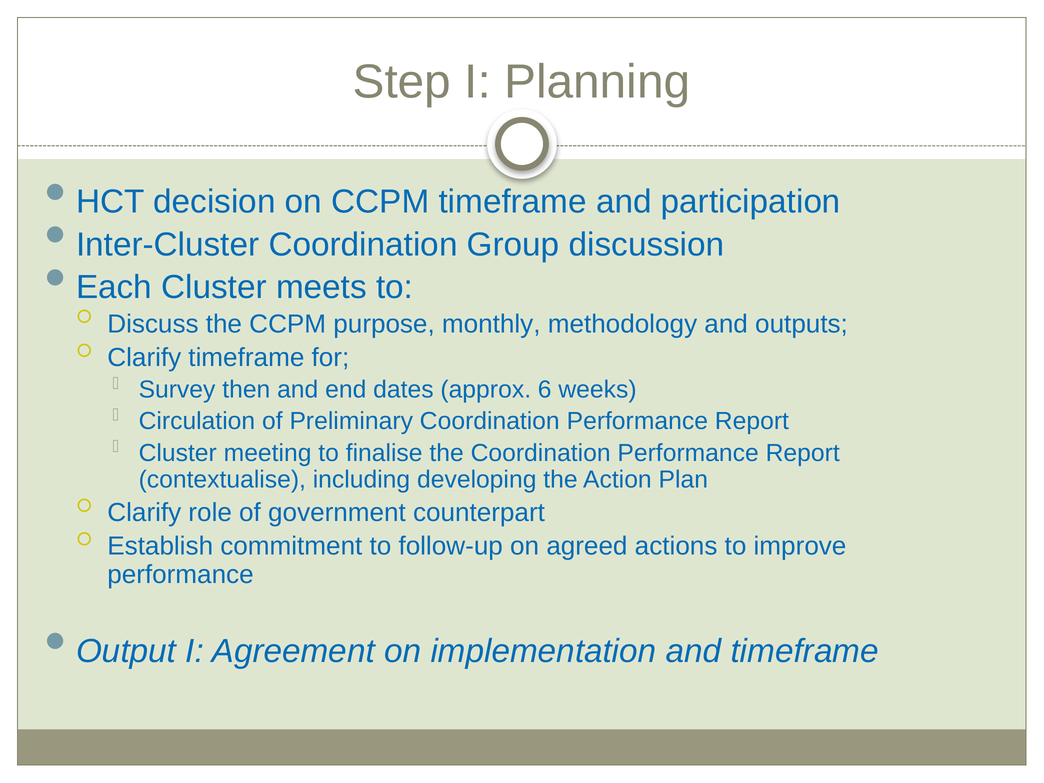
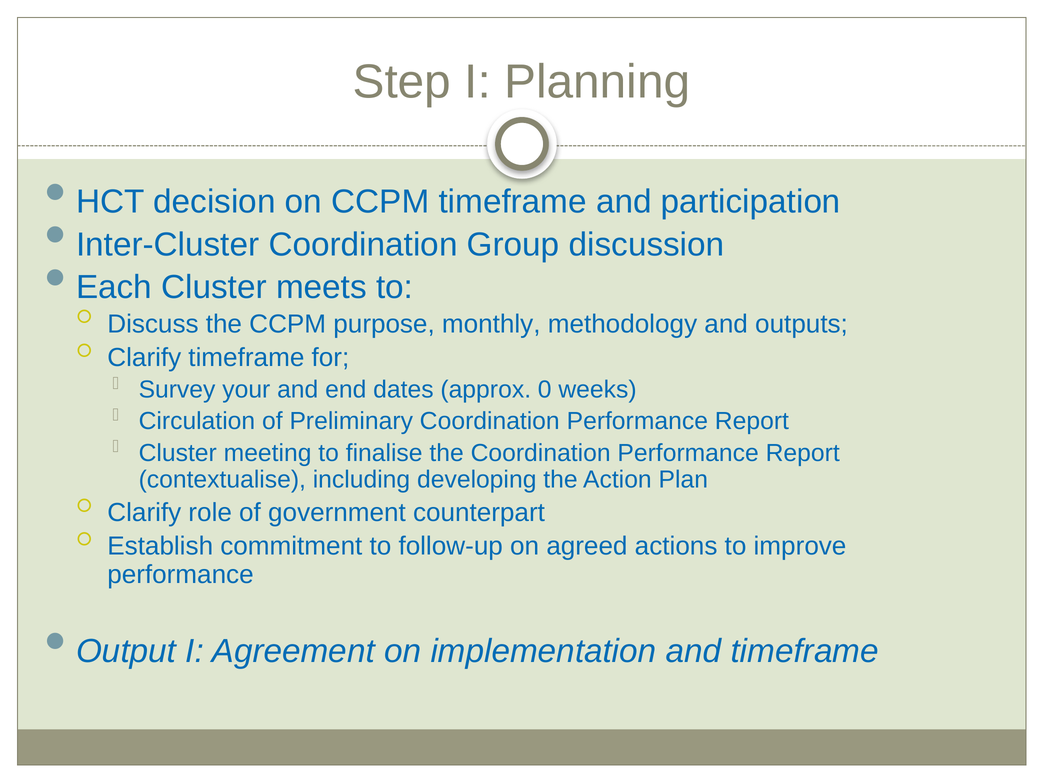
then: then -> your
6: 6 -> 0
